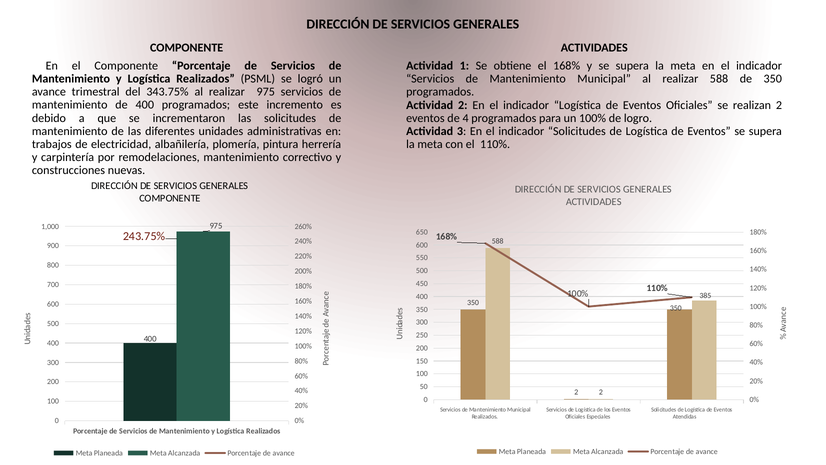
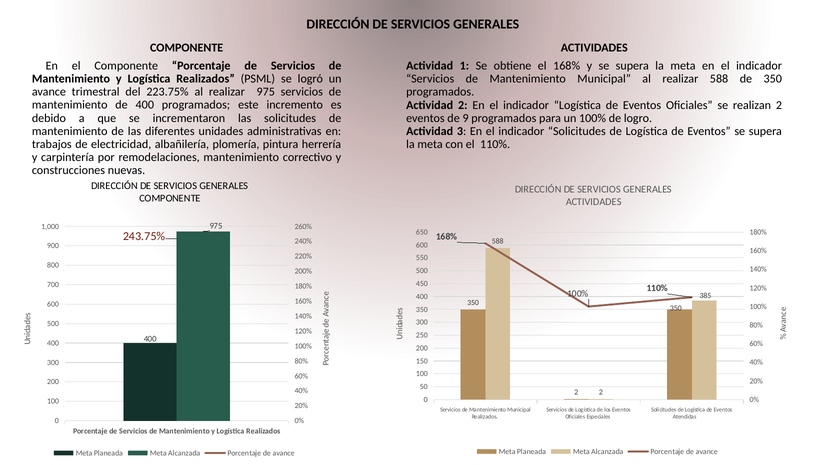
343.75%: 343.75% -> 223.75%
4: 4 -> 9
